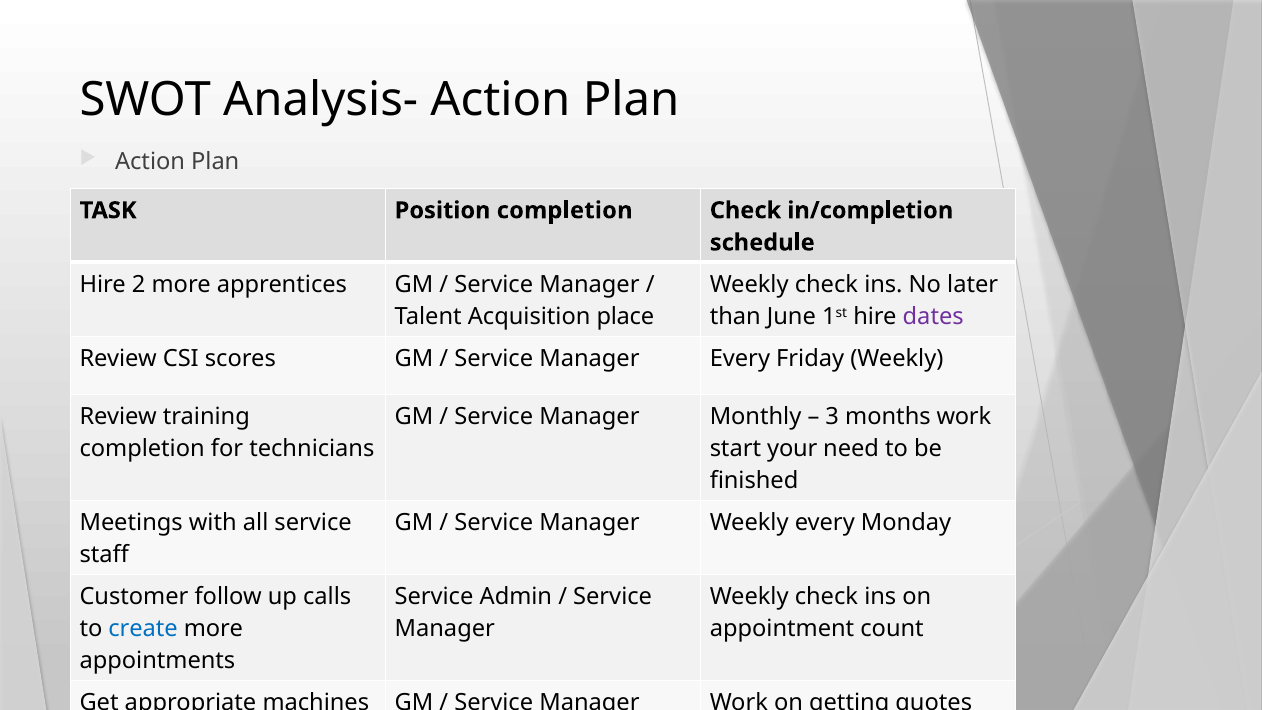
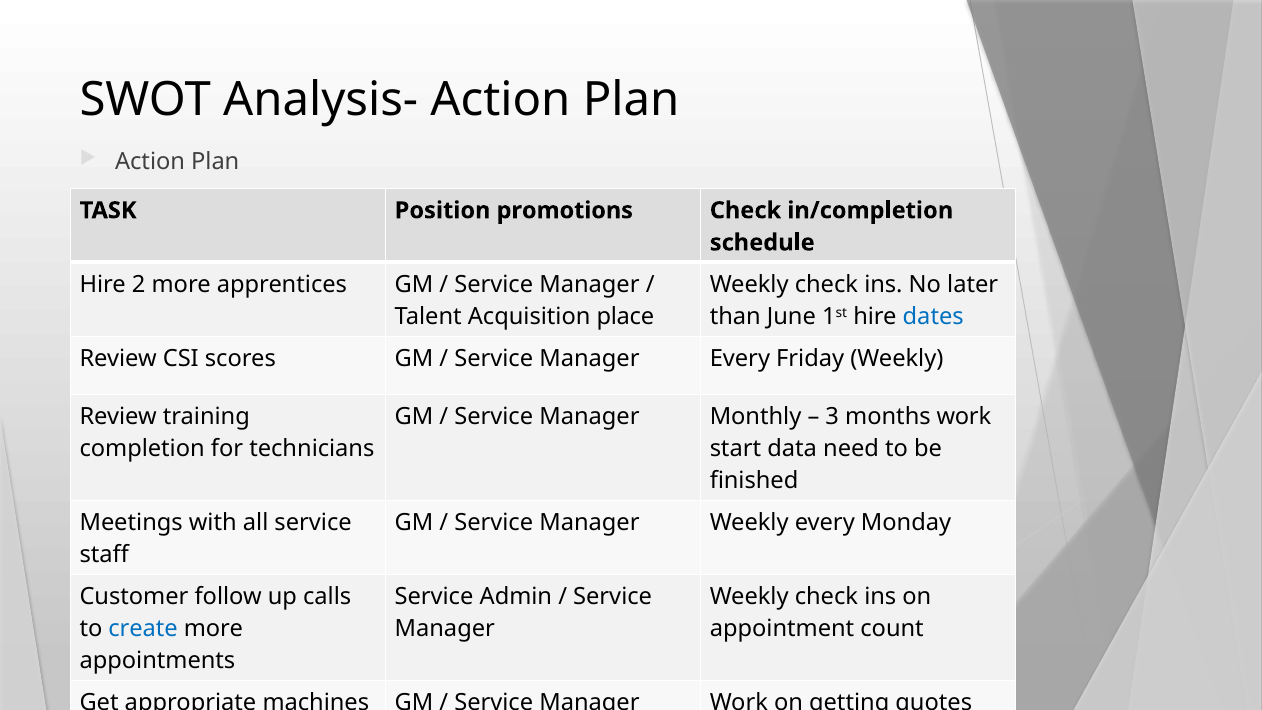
Position completion: completion -> promotions
dates colour: purple -> blue
your: your -> data
